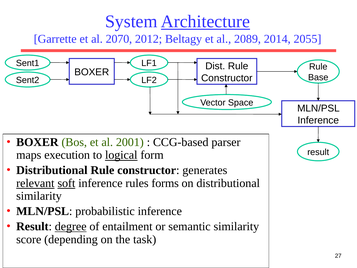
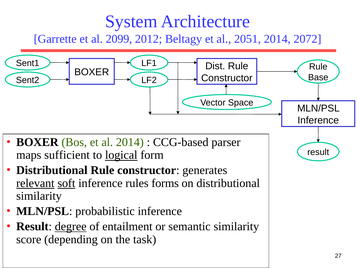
Architecture underline: present -> none
2070: 2070 -> 2099
2089: 2089 -> 2051
2055: 2055 -> 2072
al 2001: 2001 -> 2014
execution: execution -> sufficient
